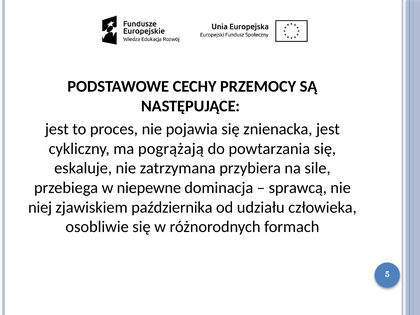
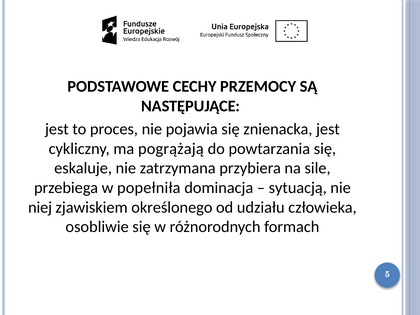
niepewne: niepewne -> popełniła
sprawcą: sprawcą -> sytuacją
października: października -> określonego
